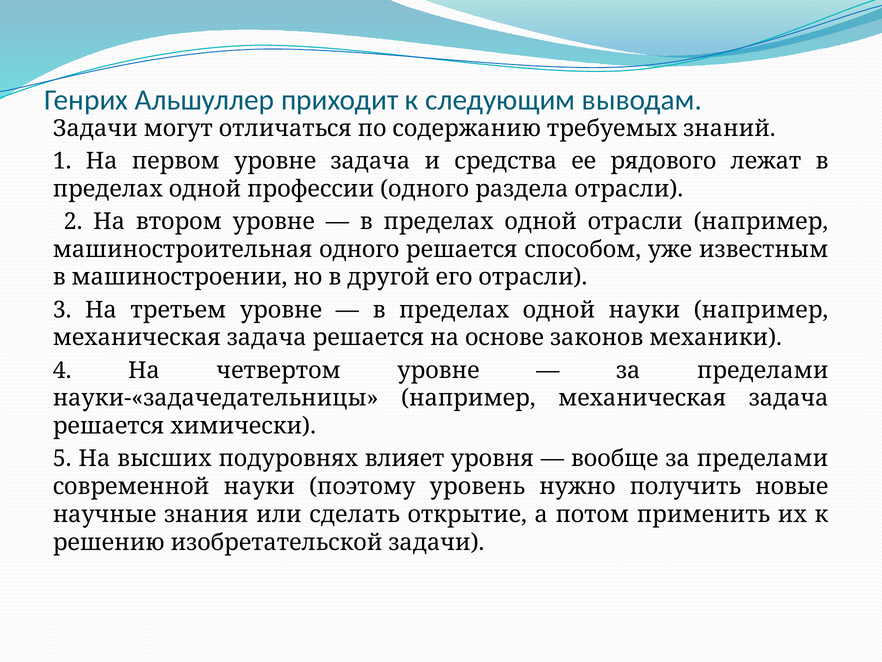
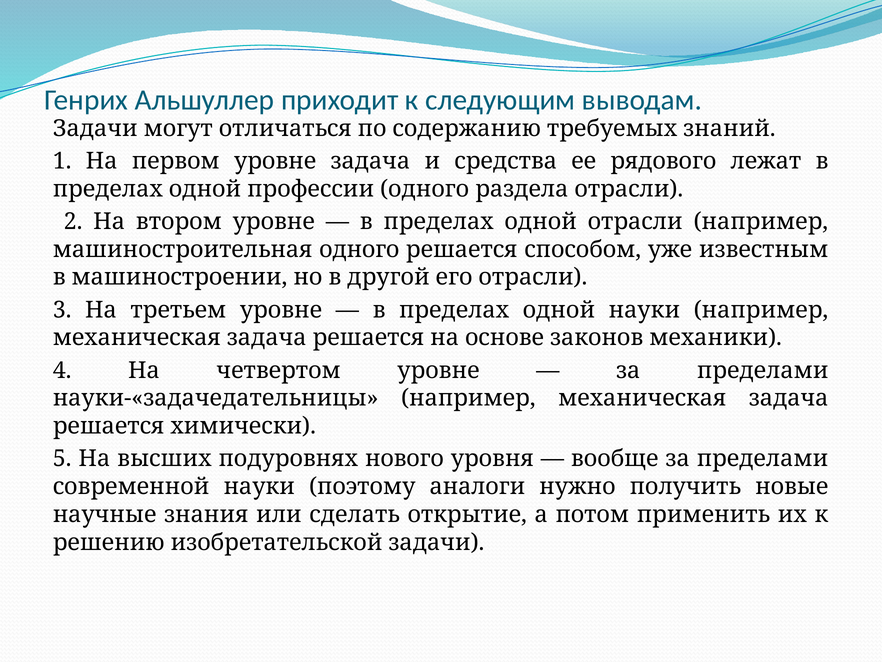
влияет: влияет -> нового
уровень: уровень -> аналоги
